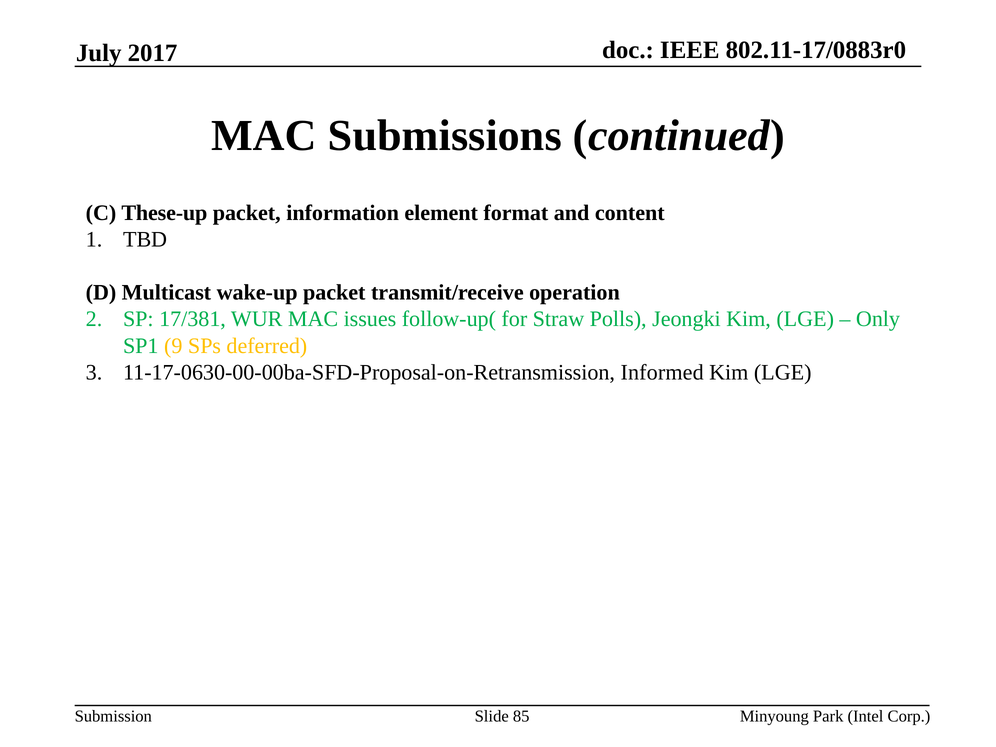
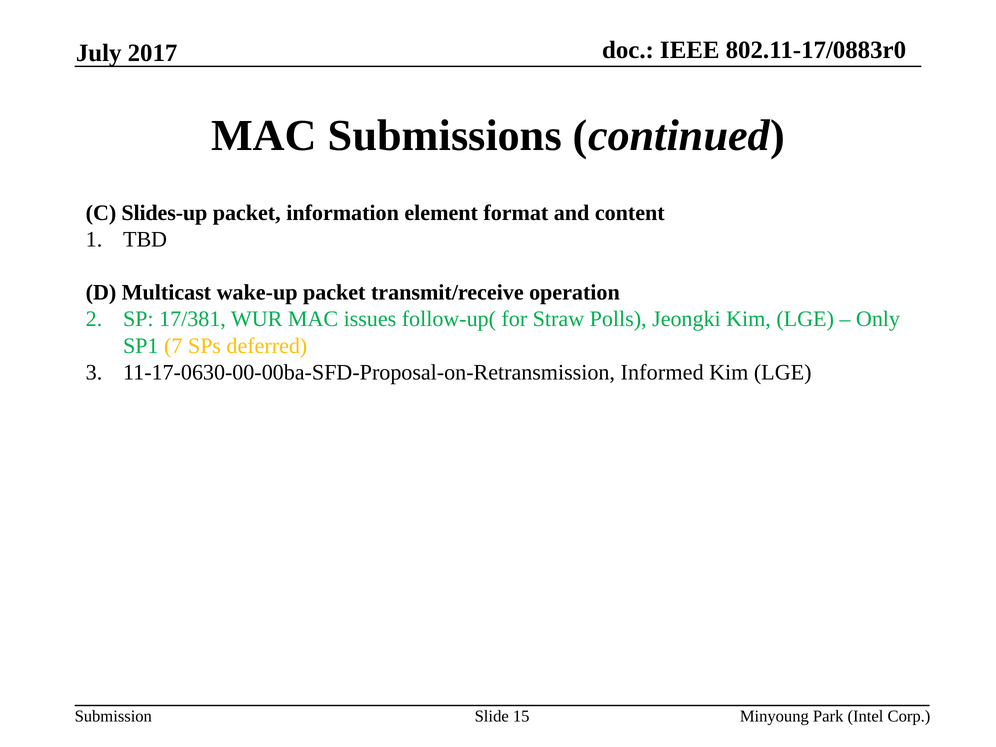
These-up: These-up -> Slides-up
9: 9 -> 7
85: 85 -> 15
